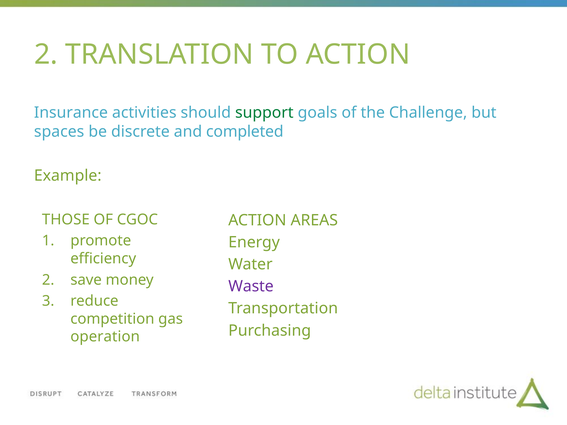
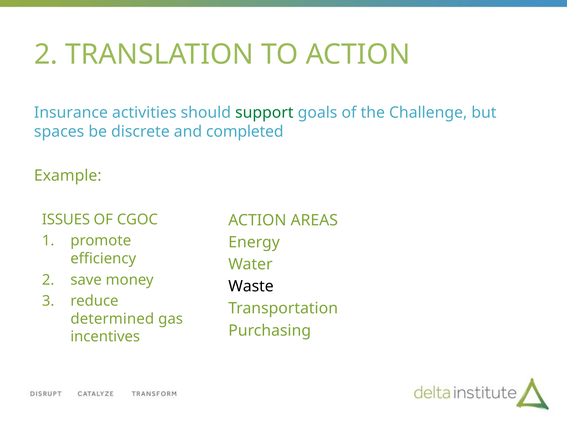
THOSE: THOSE -> ISSUES
Waste colour: purple -> black
competition: competition -> determined
operation: operation -> incentives
